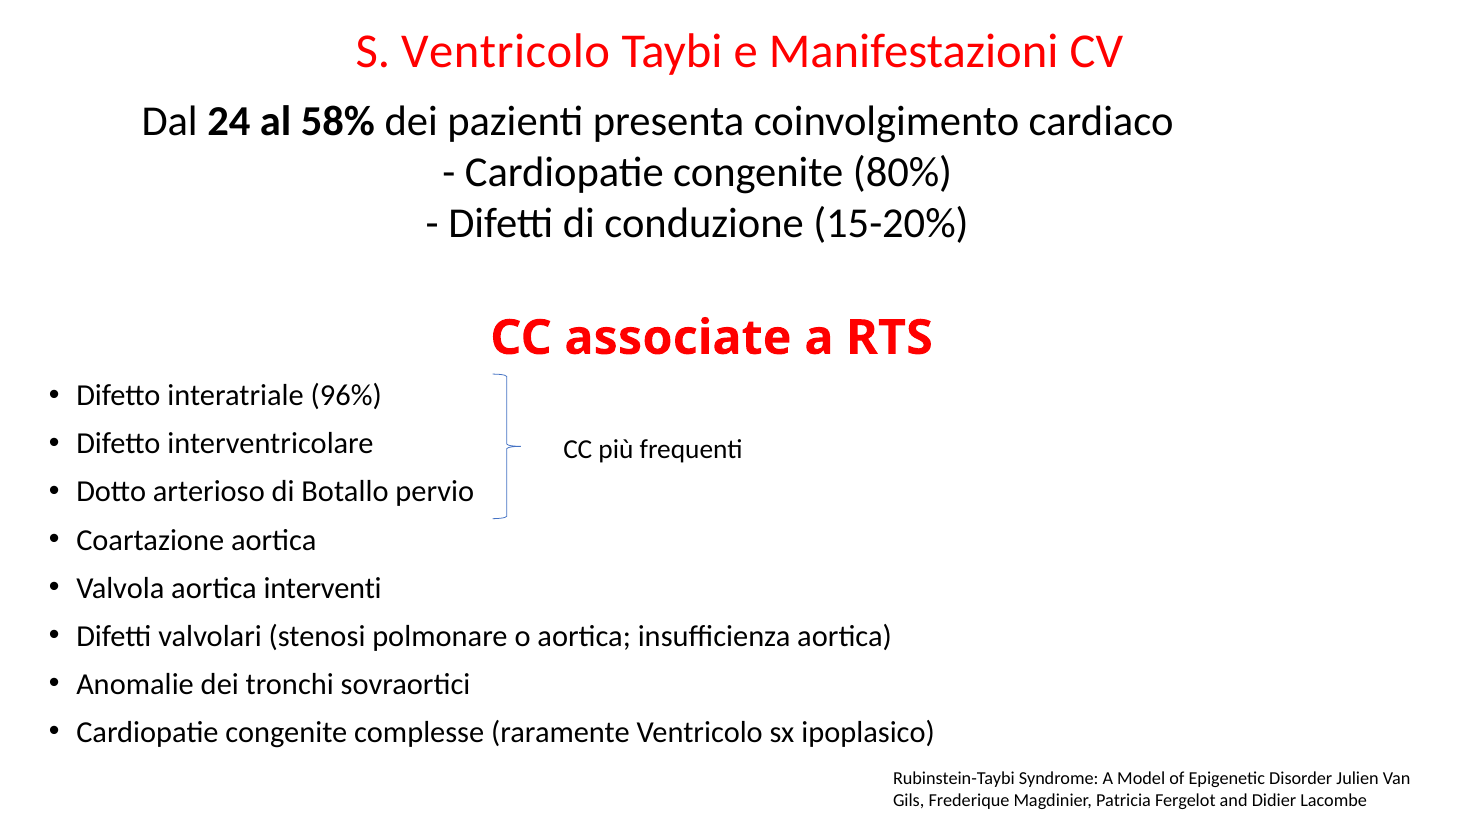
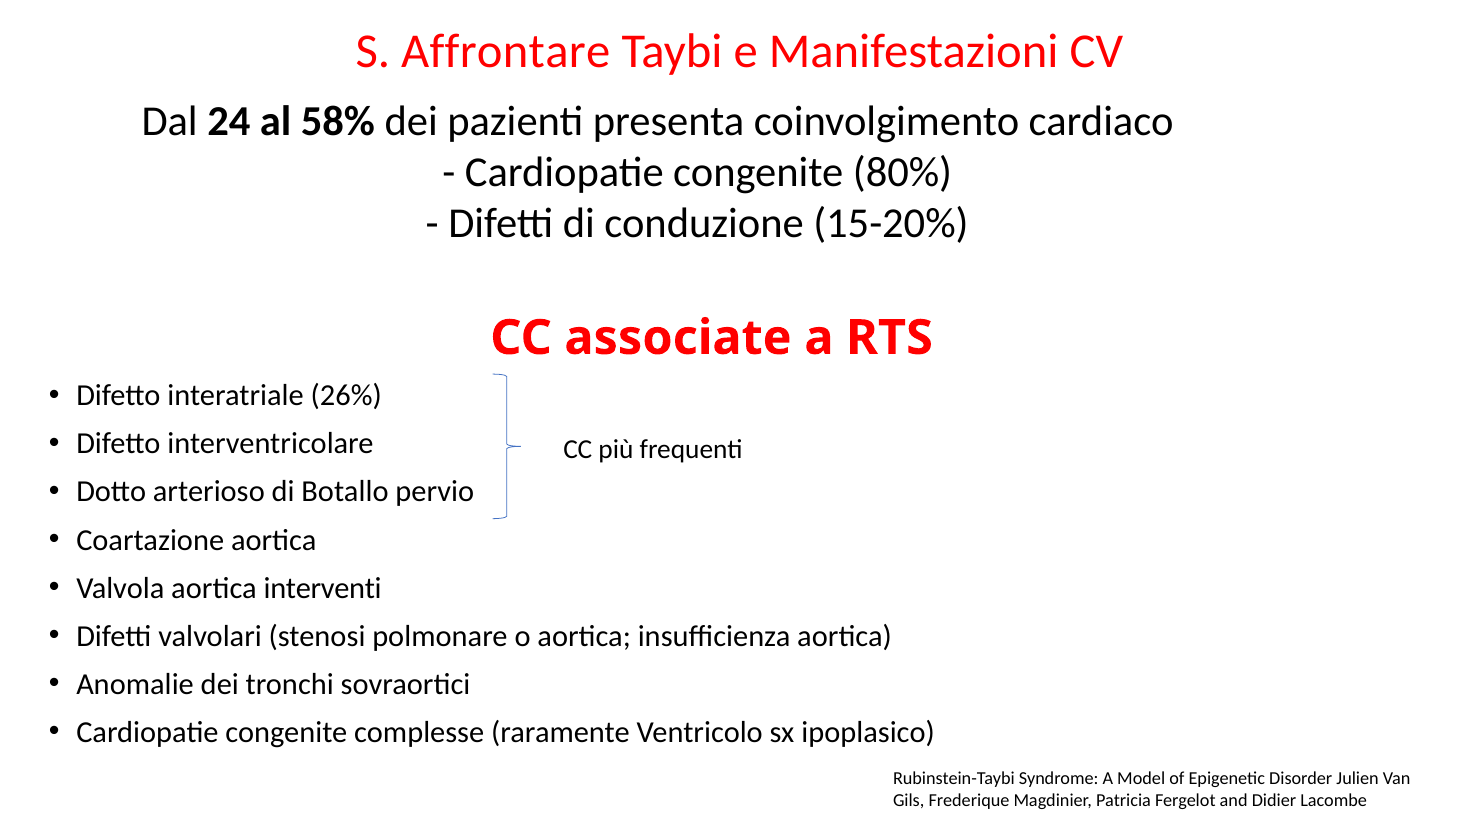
S Ventricolo: Ventricolo -> Affrontare
96%: 96% -> 26%
